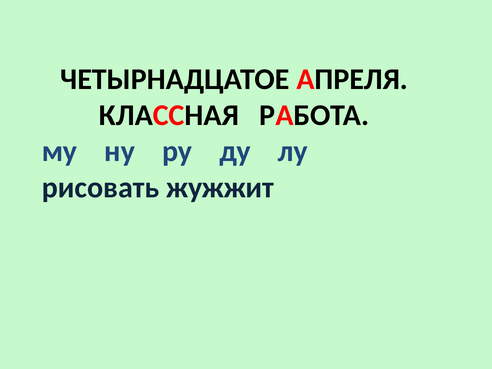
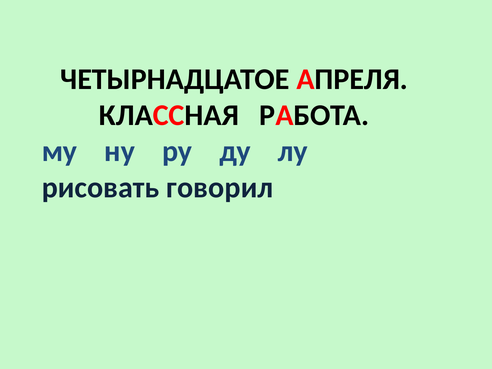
жужжит: жужжит -> говорил
